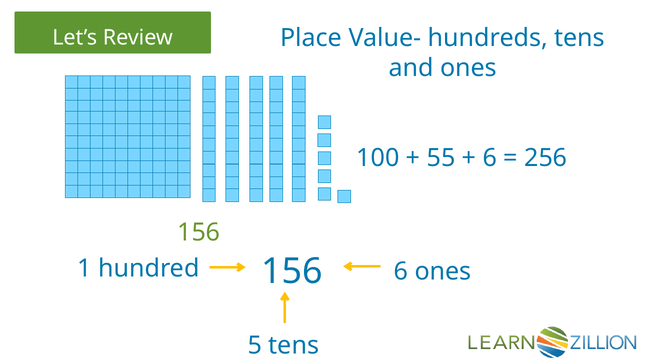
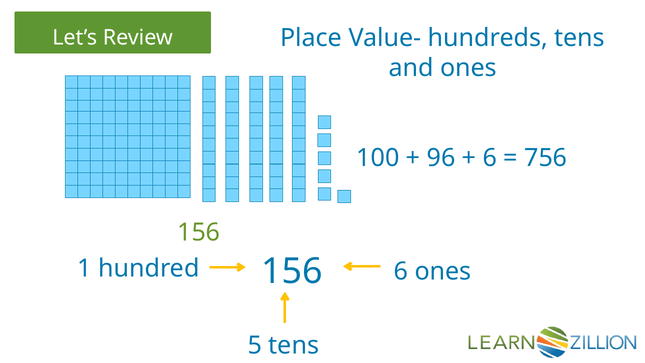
55: 55 -> 96
256: 256 -> 756
